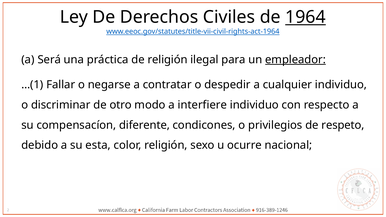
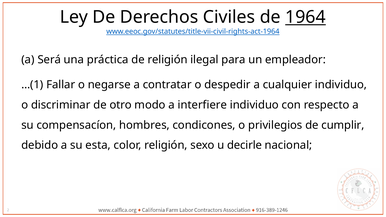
empleador underline: present -> none
diferente: diferente -> hombres
respeto: respeto -> cumplir
ocurre: ocurre -> decirle
